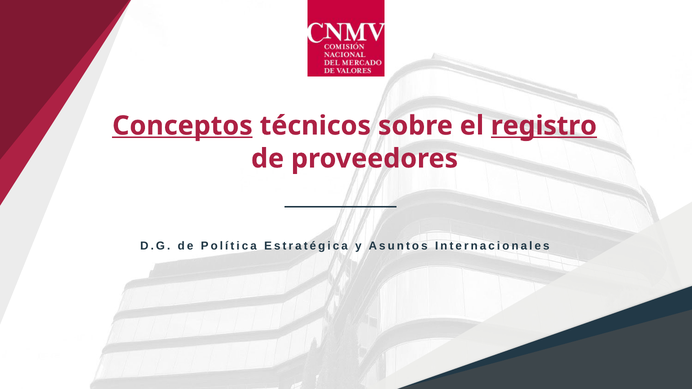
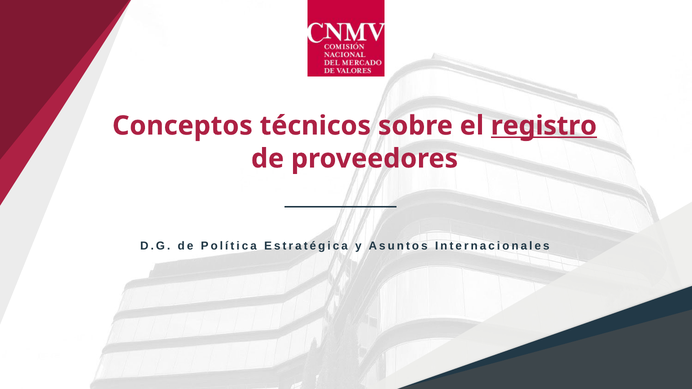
Conceptos underline: present -> none
